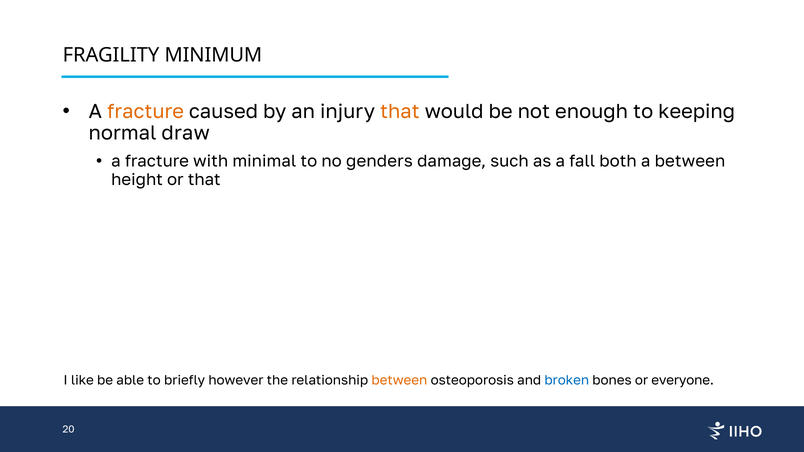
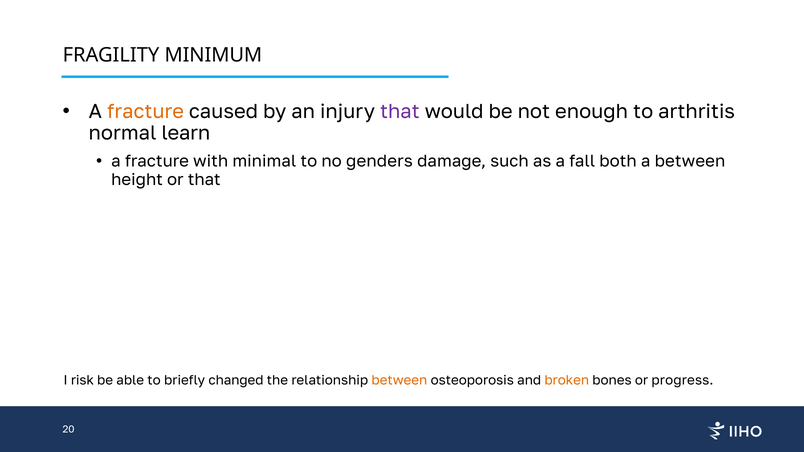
that at (400, 111) colour: orange -> purple
keeping: keeping -> arthritis
draw: draw -> learn
like: like -> risk
however: however -> changed
broken colour: blue -> orange
everyone: everyone -> progress
